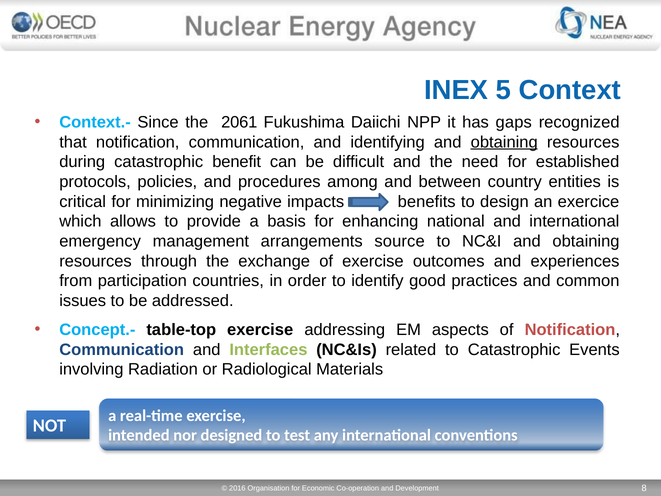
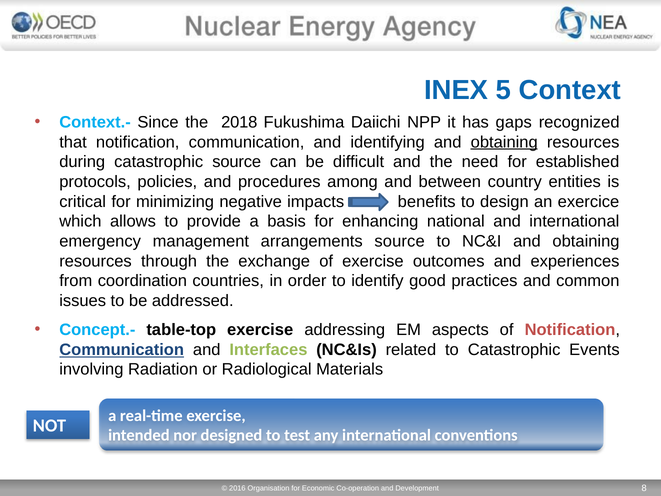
2061: 2061 -> 2018
catastrophic benefit: benefit -> source
participation: participation -> coordination
Communication at (122, 349) underline: none -> present
